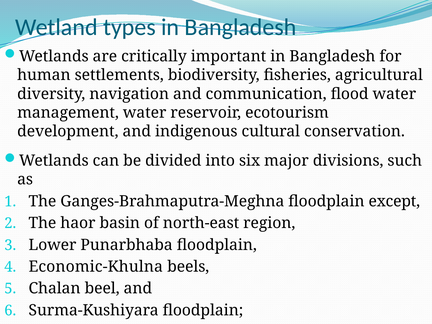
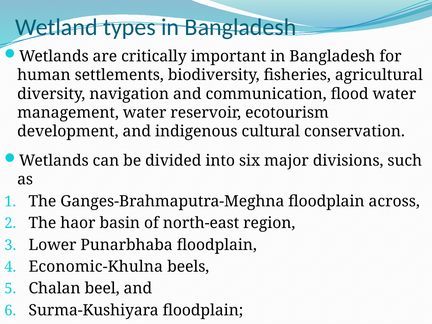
except: except -> across
